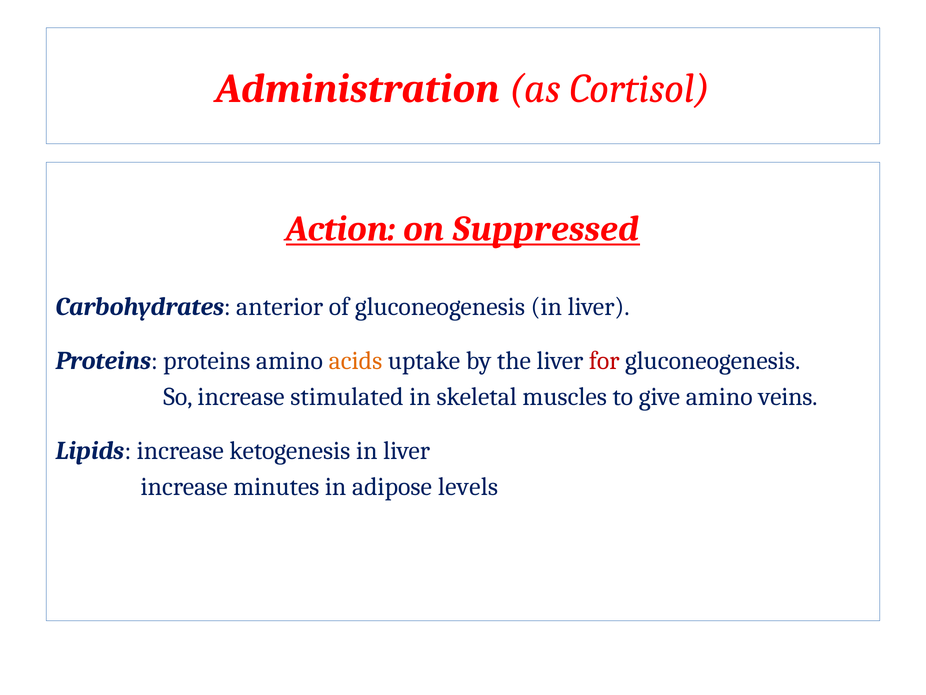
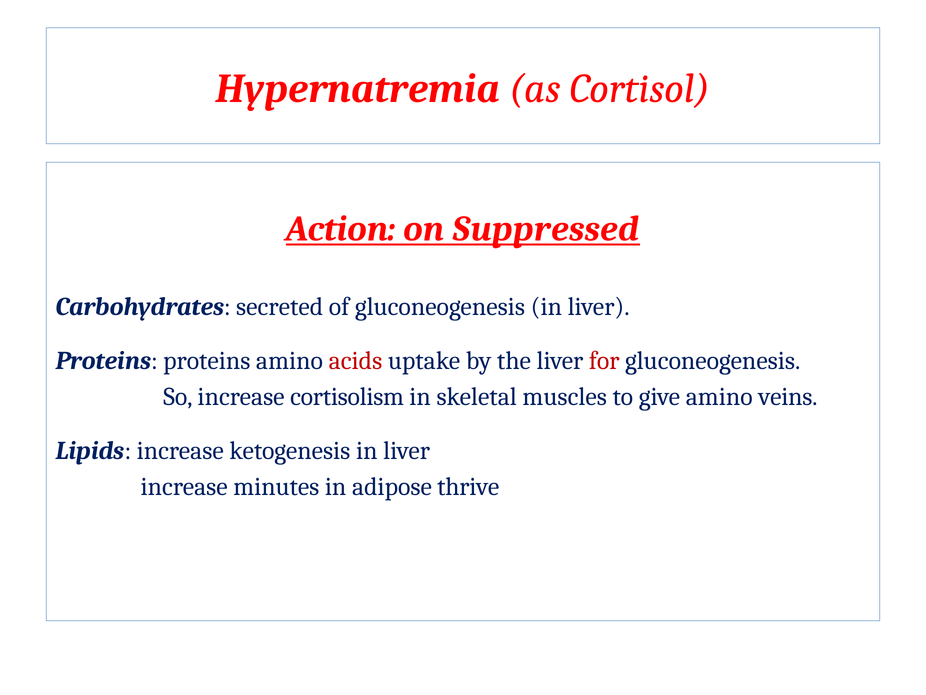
Administration: Administration -> Hypernatremia
anterior: anterior -> secreted
acids colour: orange -> red
stimulated: stimulated -> cortisolism
levels: levels -> thrive
